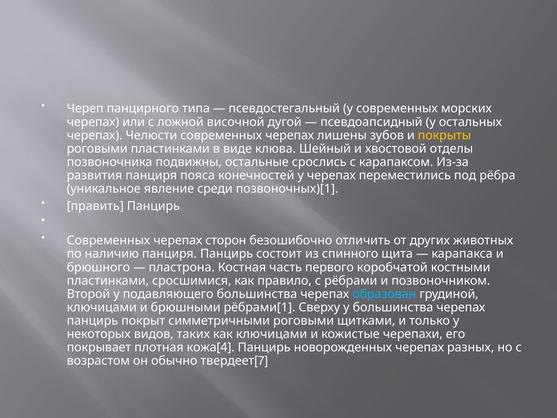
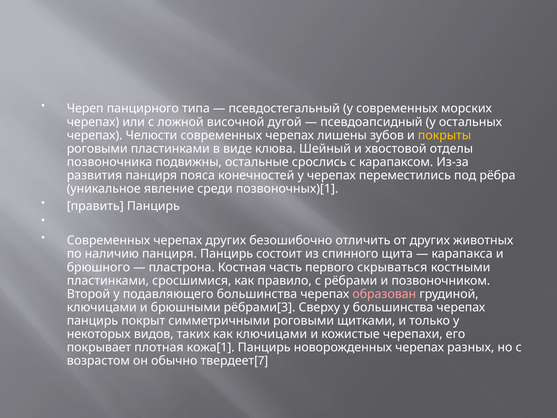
черепах сторон: сторон -> других
коробчатой: коробчатой -> скрываться
образован colour: light blue -> pink
рёбрами[1: рёбрами[1 -> рёбрами[3
кожа[4: кожа[4 -> кожа[1
